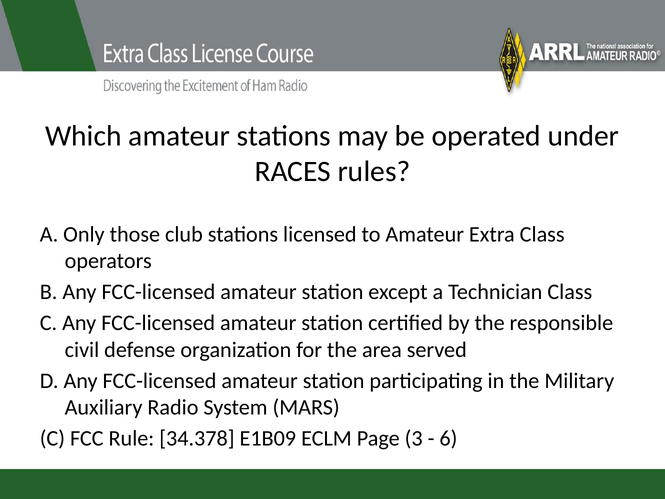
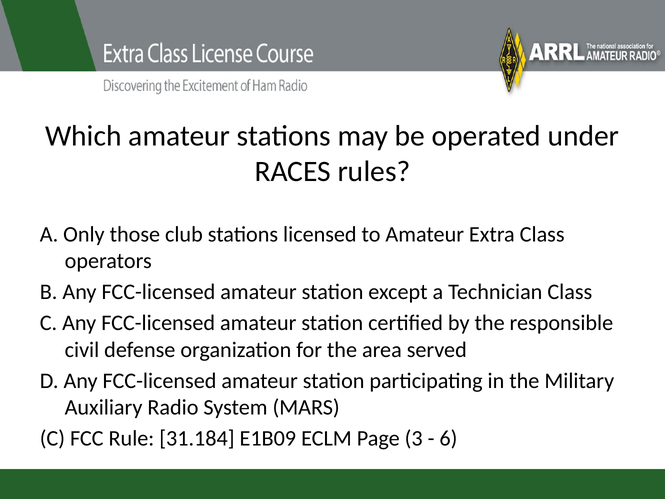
34.378: 34.378 -> 31.184
